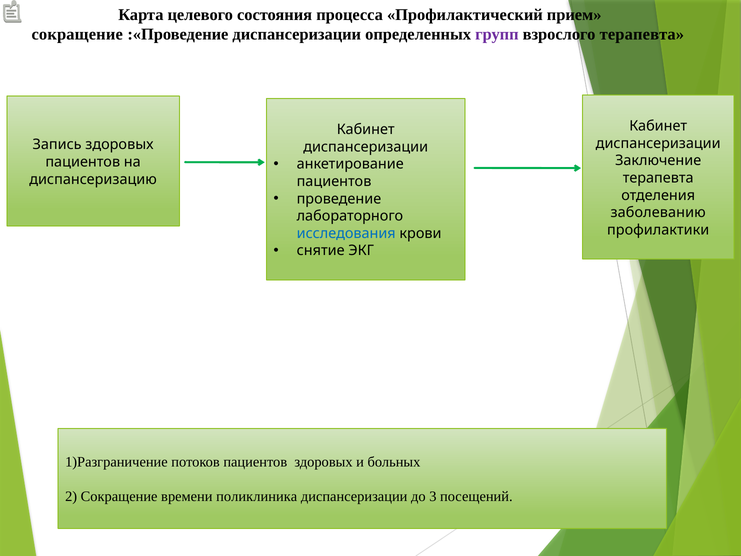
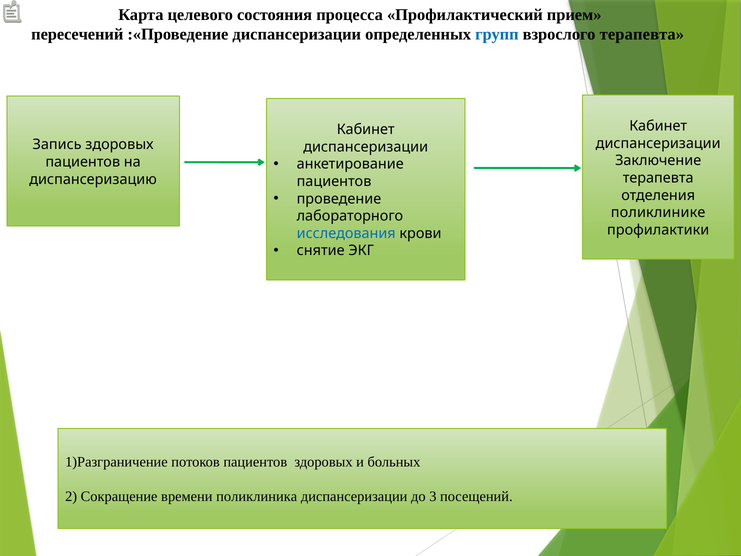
сокращение at (77, 34): сокращение -> пересечений
групп colour: purple -> blue
заболеванию: заболеванию -> поликлинике
